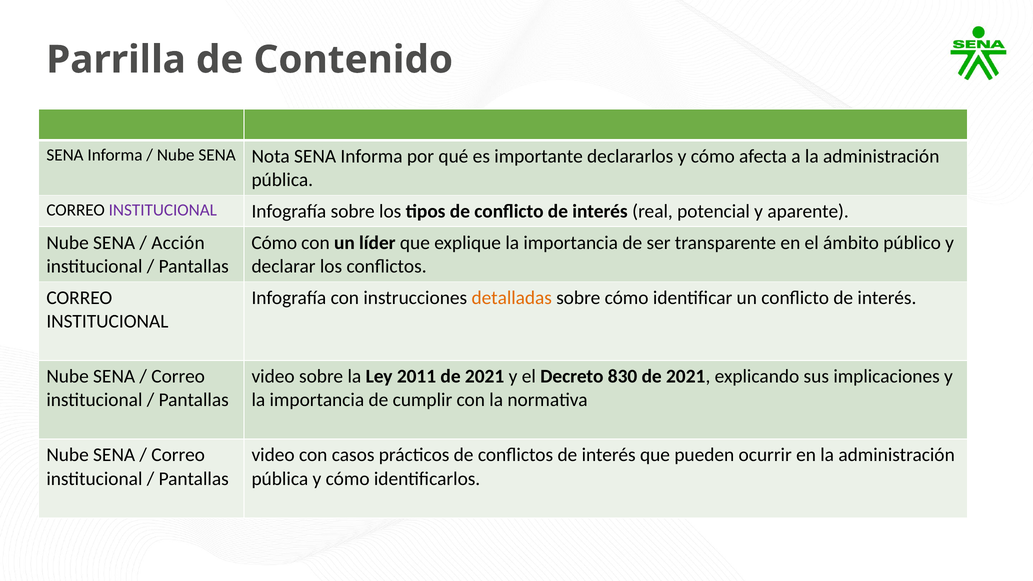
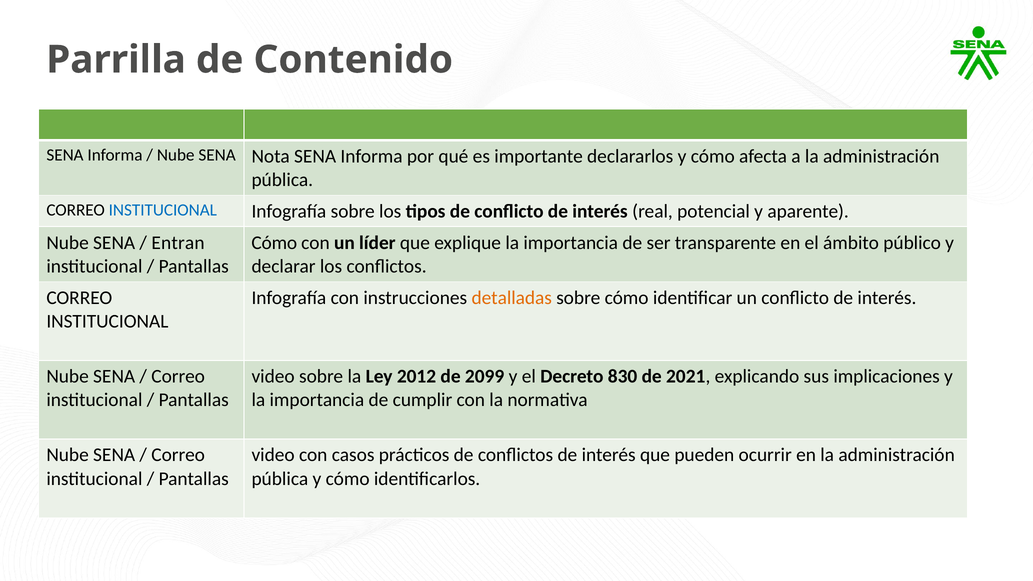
INSTITUCIONAL at (163, 210) colour: purple -> blue
Acción: Acción -> Entran
2011: 2011 -> 2012
2021 at (485, 376): 2021 -> 2099
